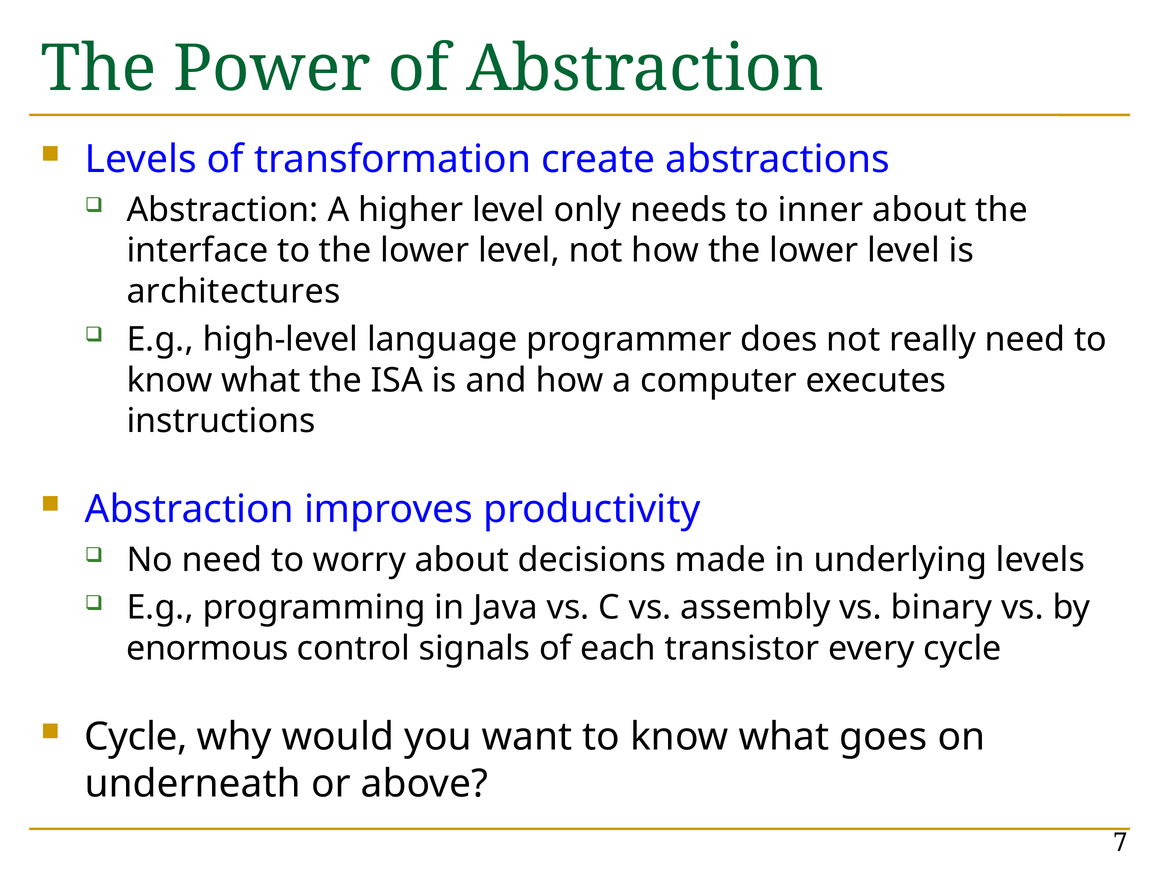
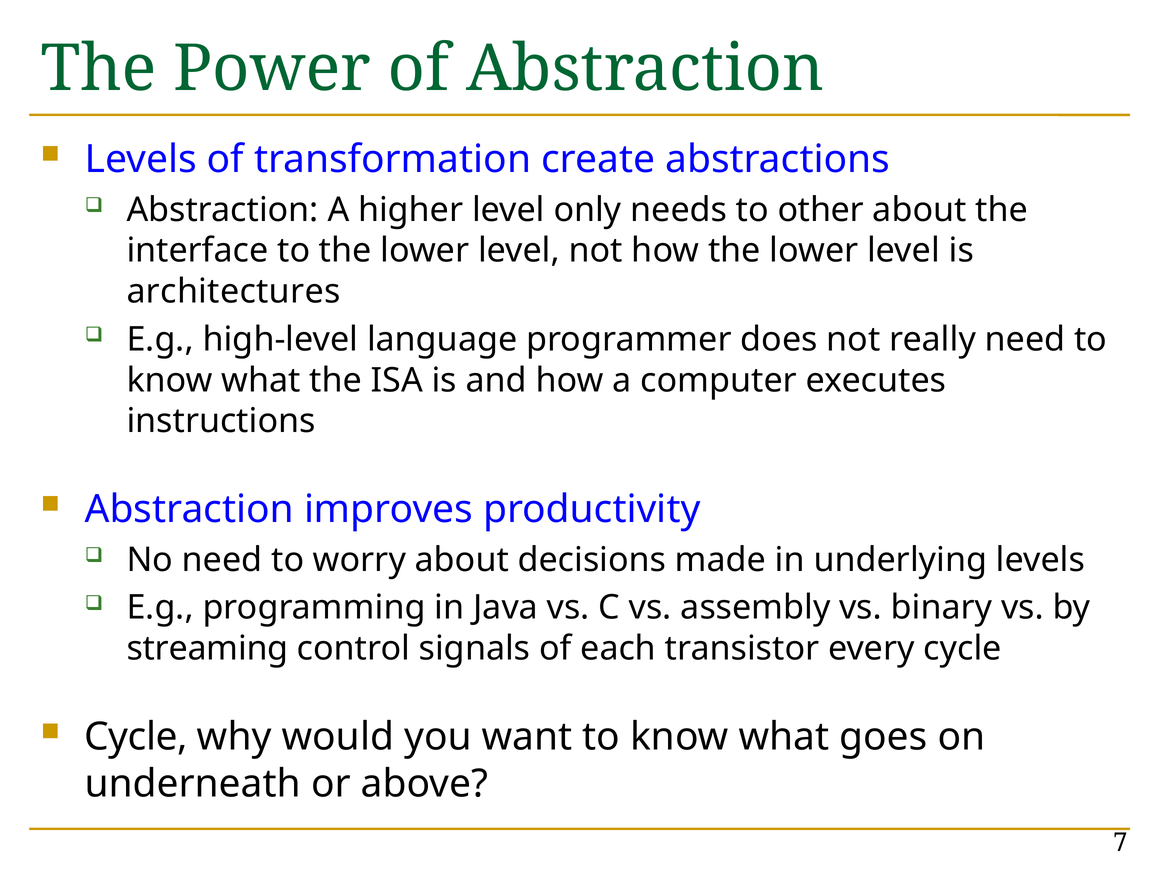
inner: inner -> other
enormous: enormous -> streaming
